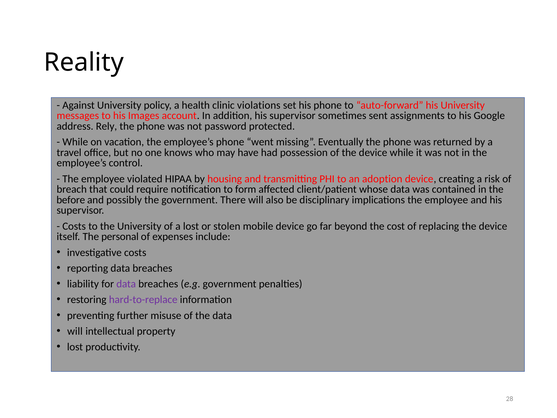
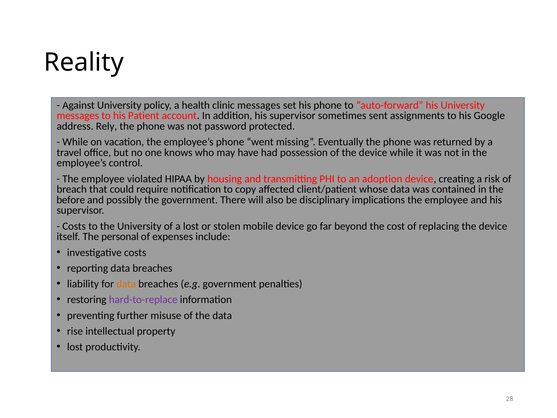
clinic violations: violations -> messages
Images: Images -> Patient
form: form -> copy
data at (126, 284) colour: purple -> orange
will at (75, 331): will -> rise
